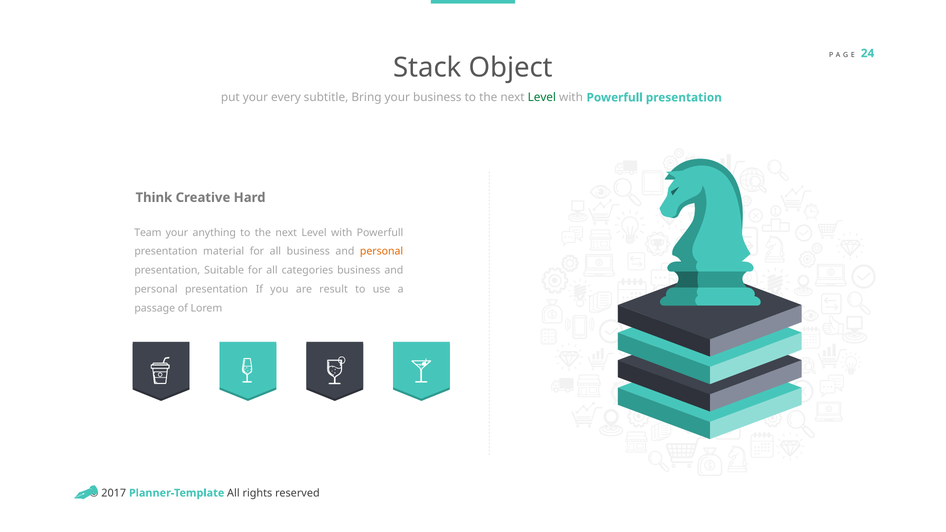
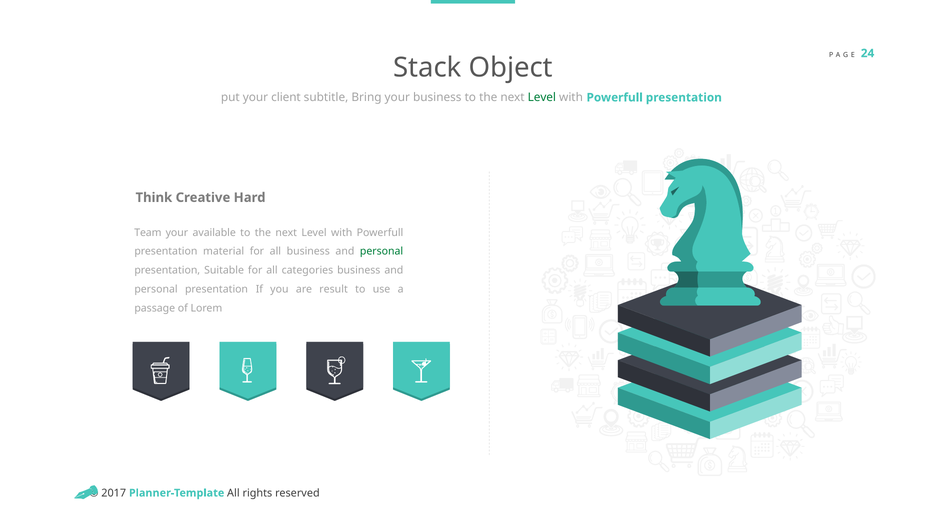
every: every -> client
anything: anything -> available
personal at (382, 252) colour: orange -> green
